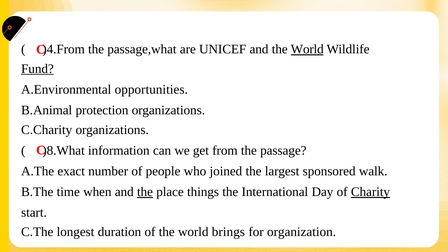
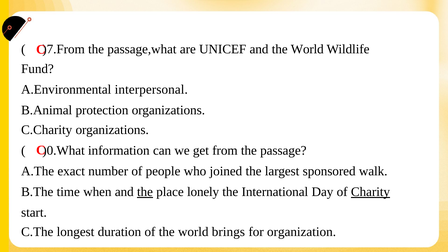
)4.From: )4.From -> )7.From
World at (307, 49) underline: present -> none
Fund underline: present -> none
opportunities: opportunities -> interpersonal
)8.What: )8.What -> )0.What
things: things -> lonely
